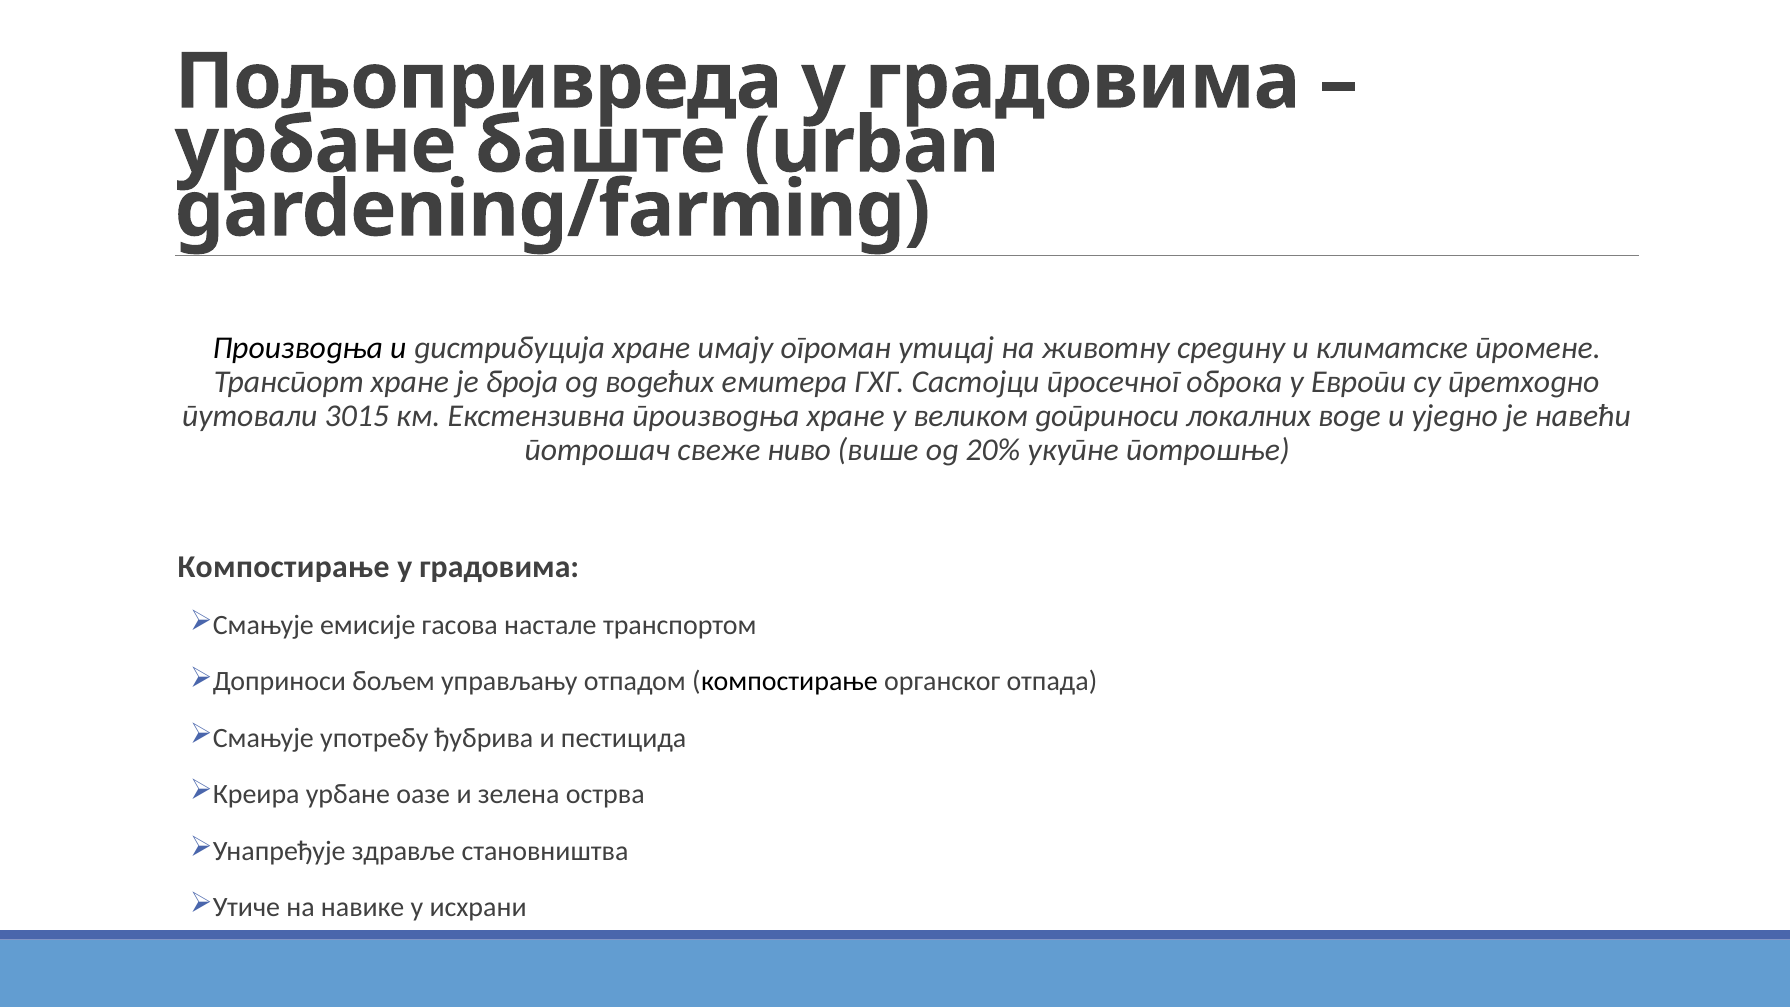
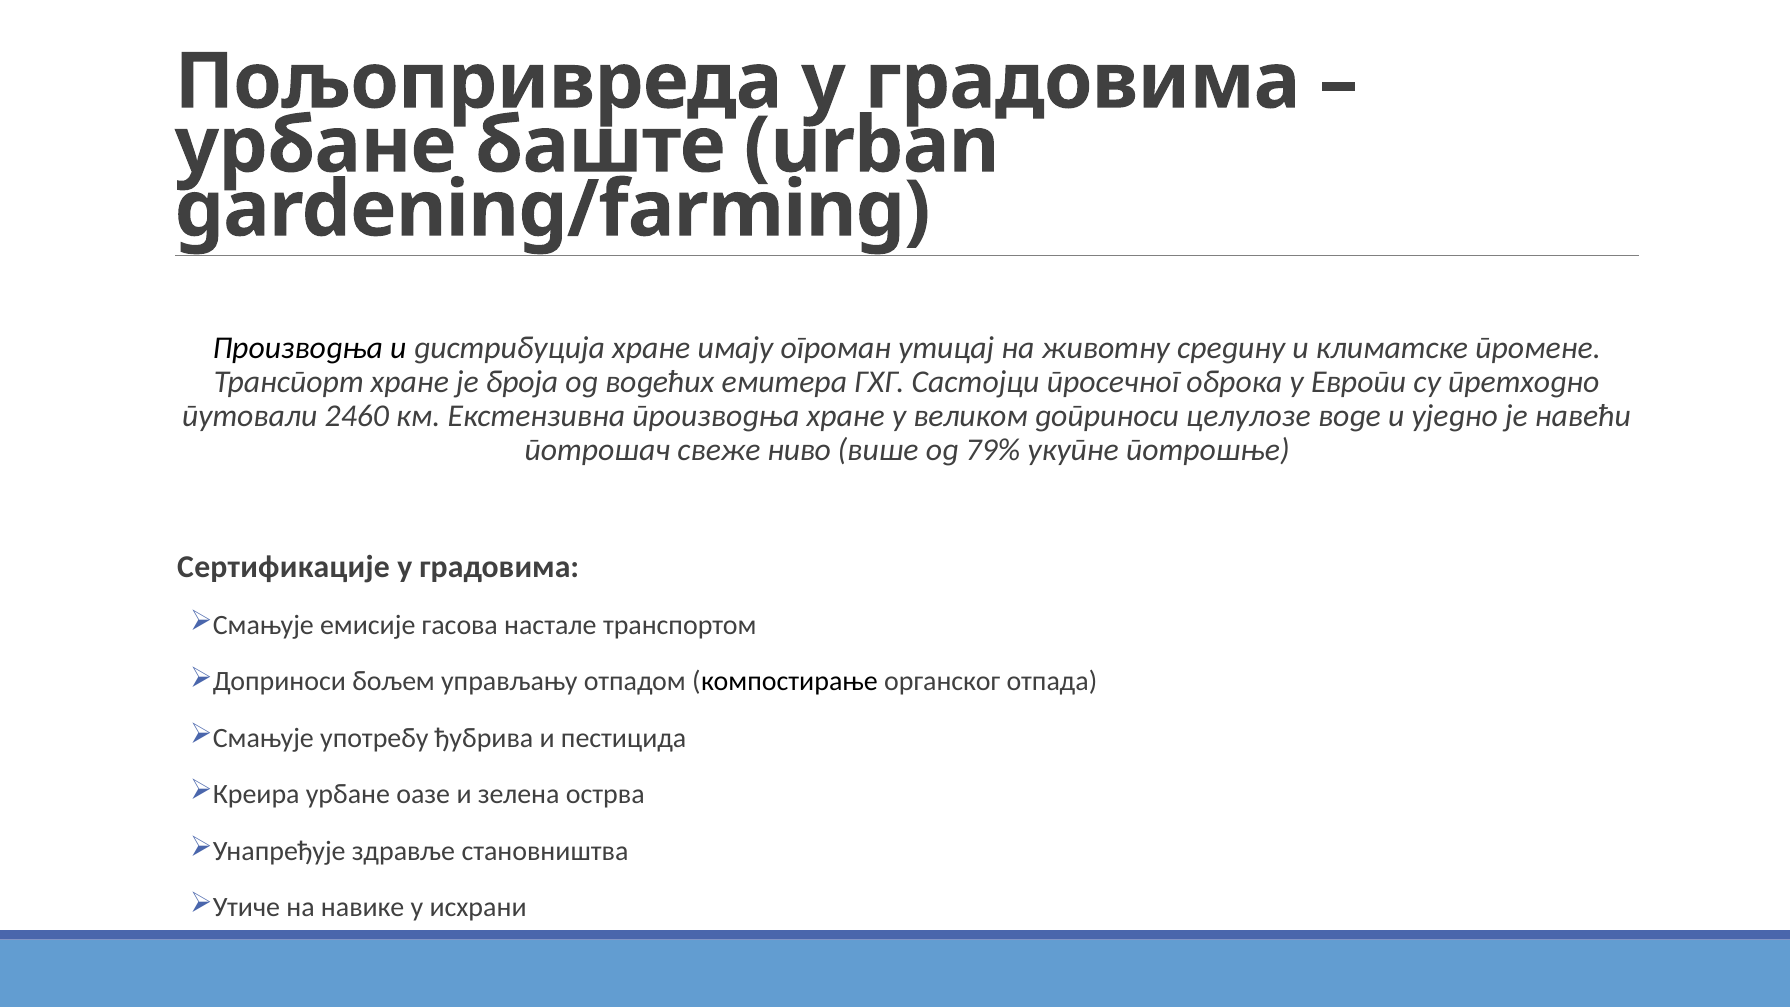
3015: 3015 -> 2460
локалних: локалних -> целулозе
20%: 20% -> 79%
Компостирање at (284, 567): Компостирање -> Сертификације
